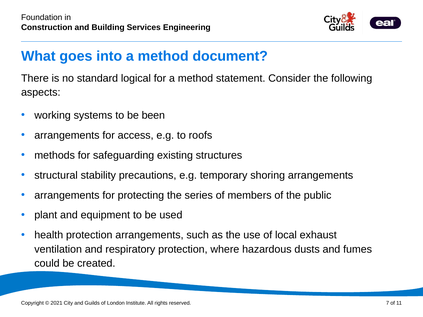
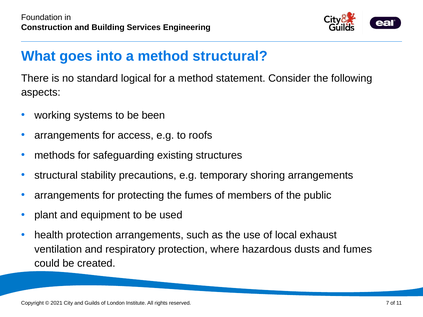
method document: document -> structural
the series: series -> fumes
